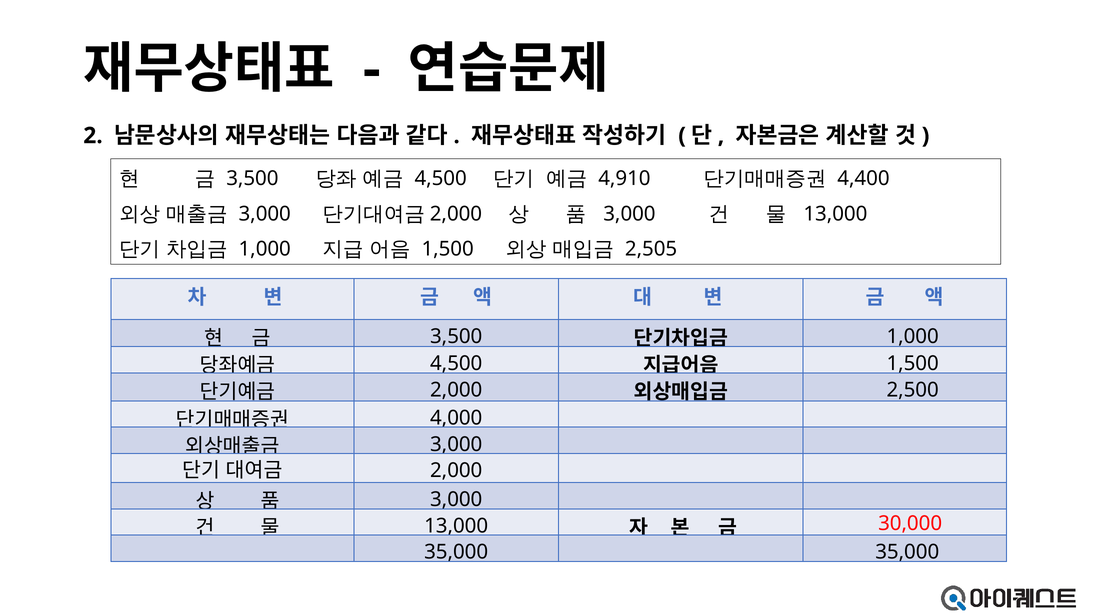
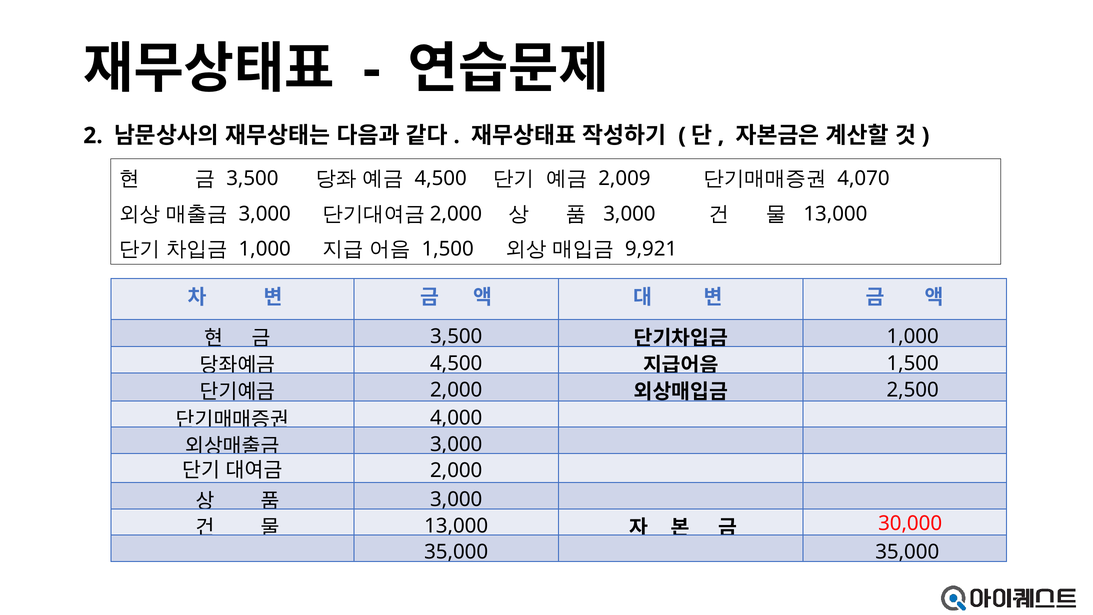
4,910: 4,910 -> 2,009
4,400: 4,400 -> 4,070
2,505: 2,505 -> 9,921
